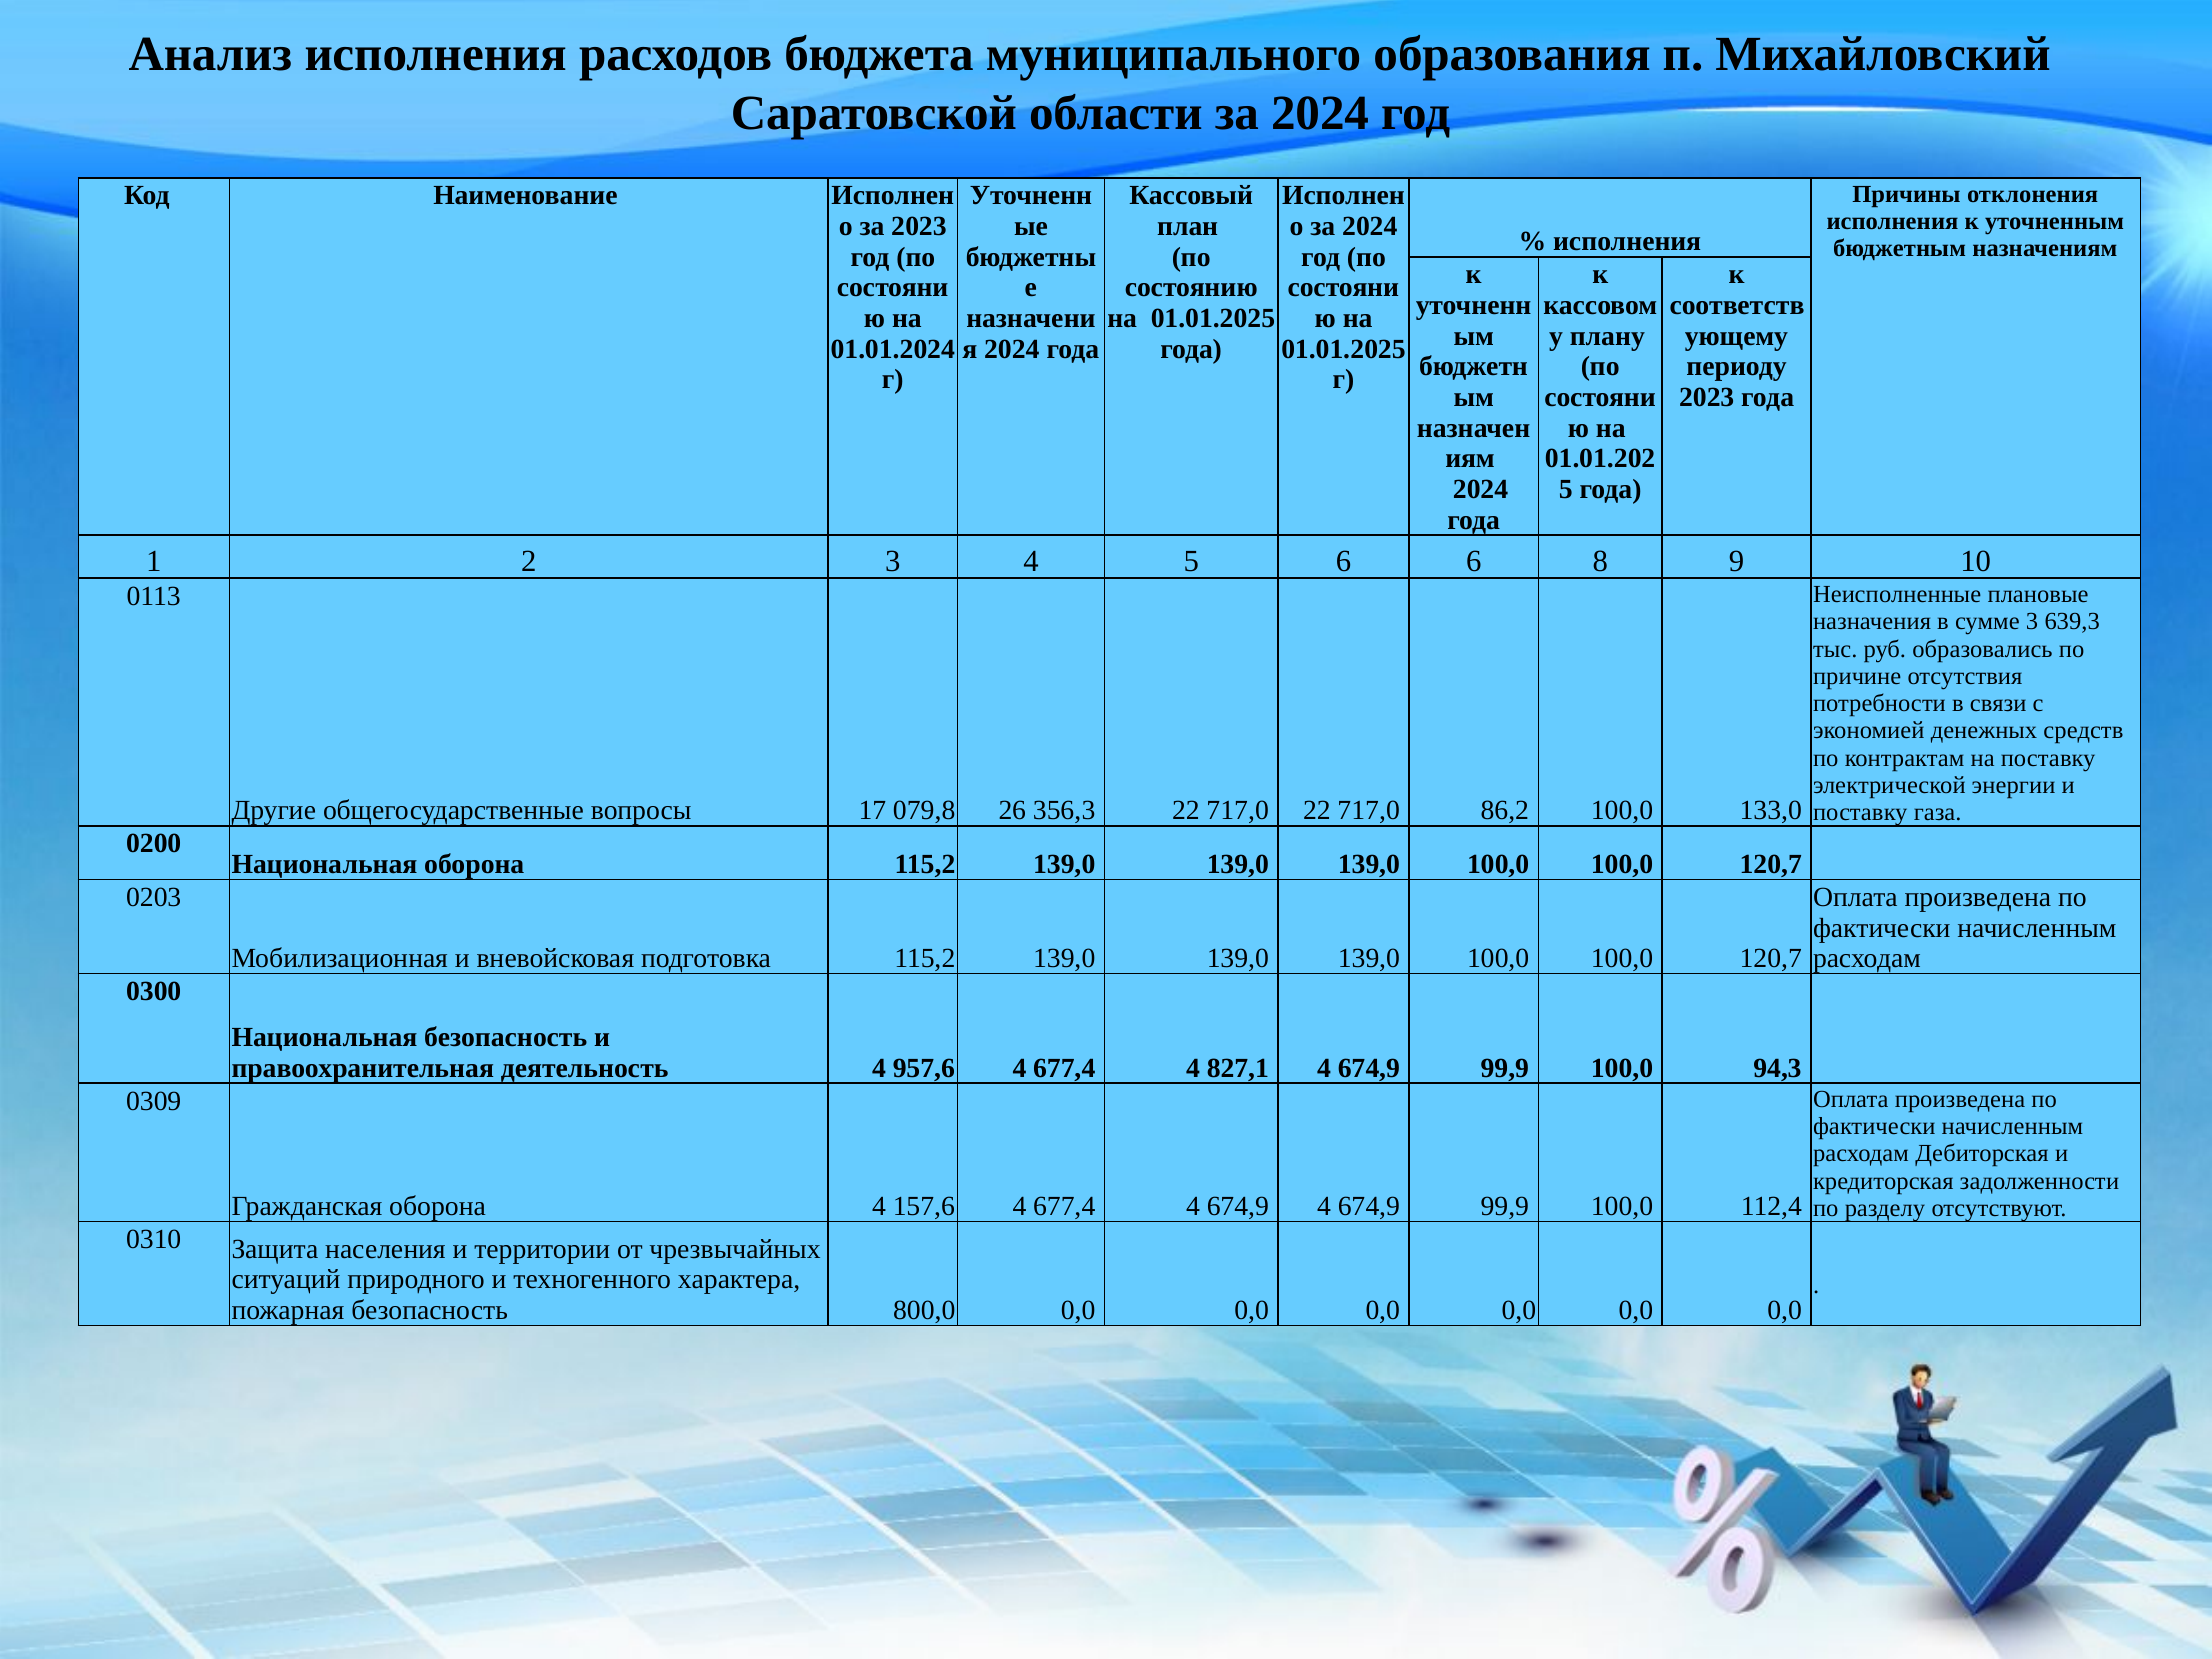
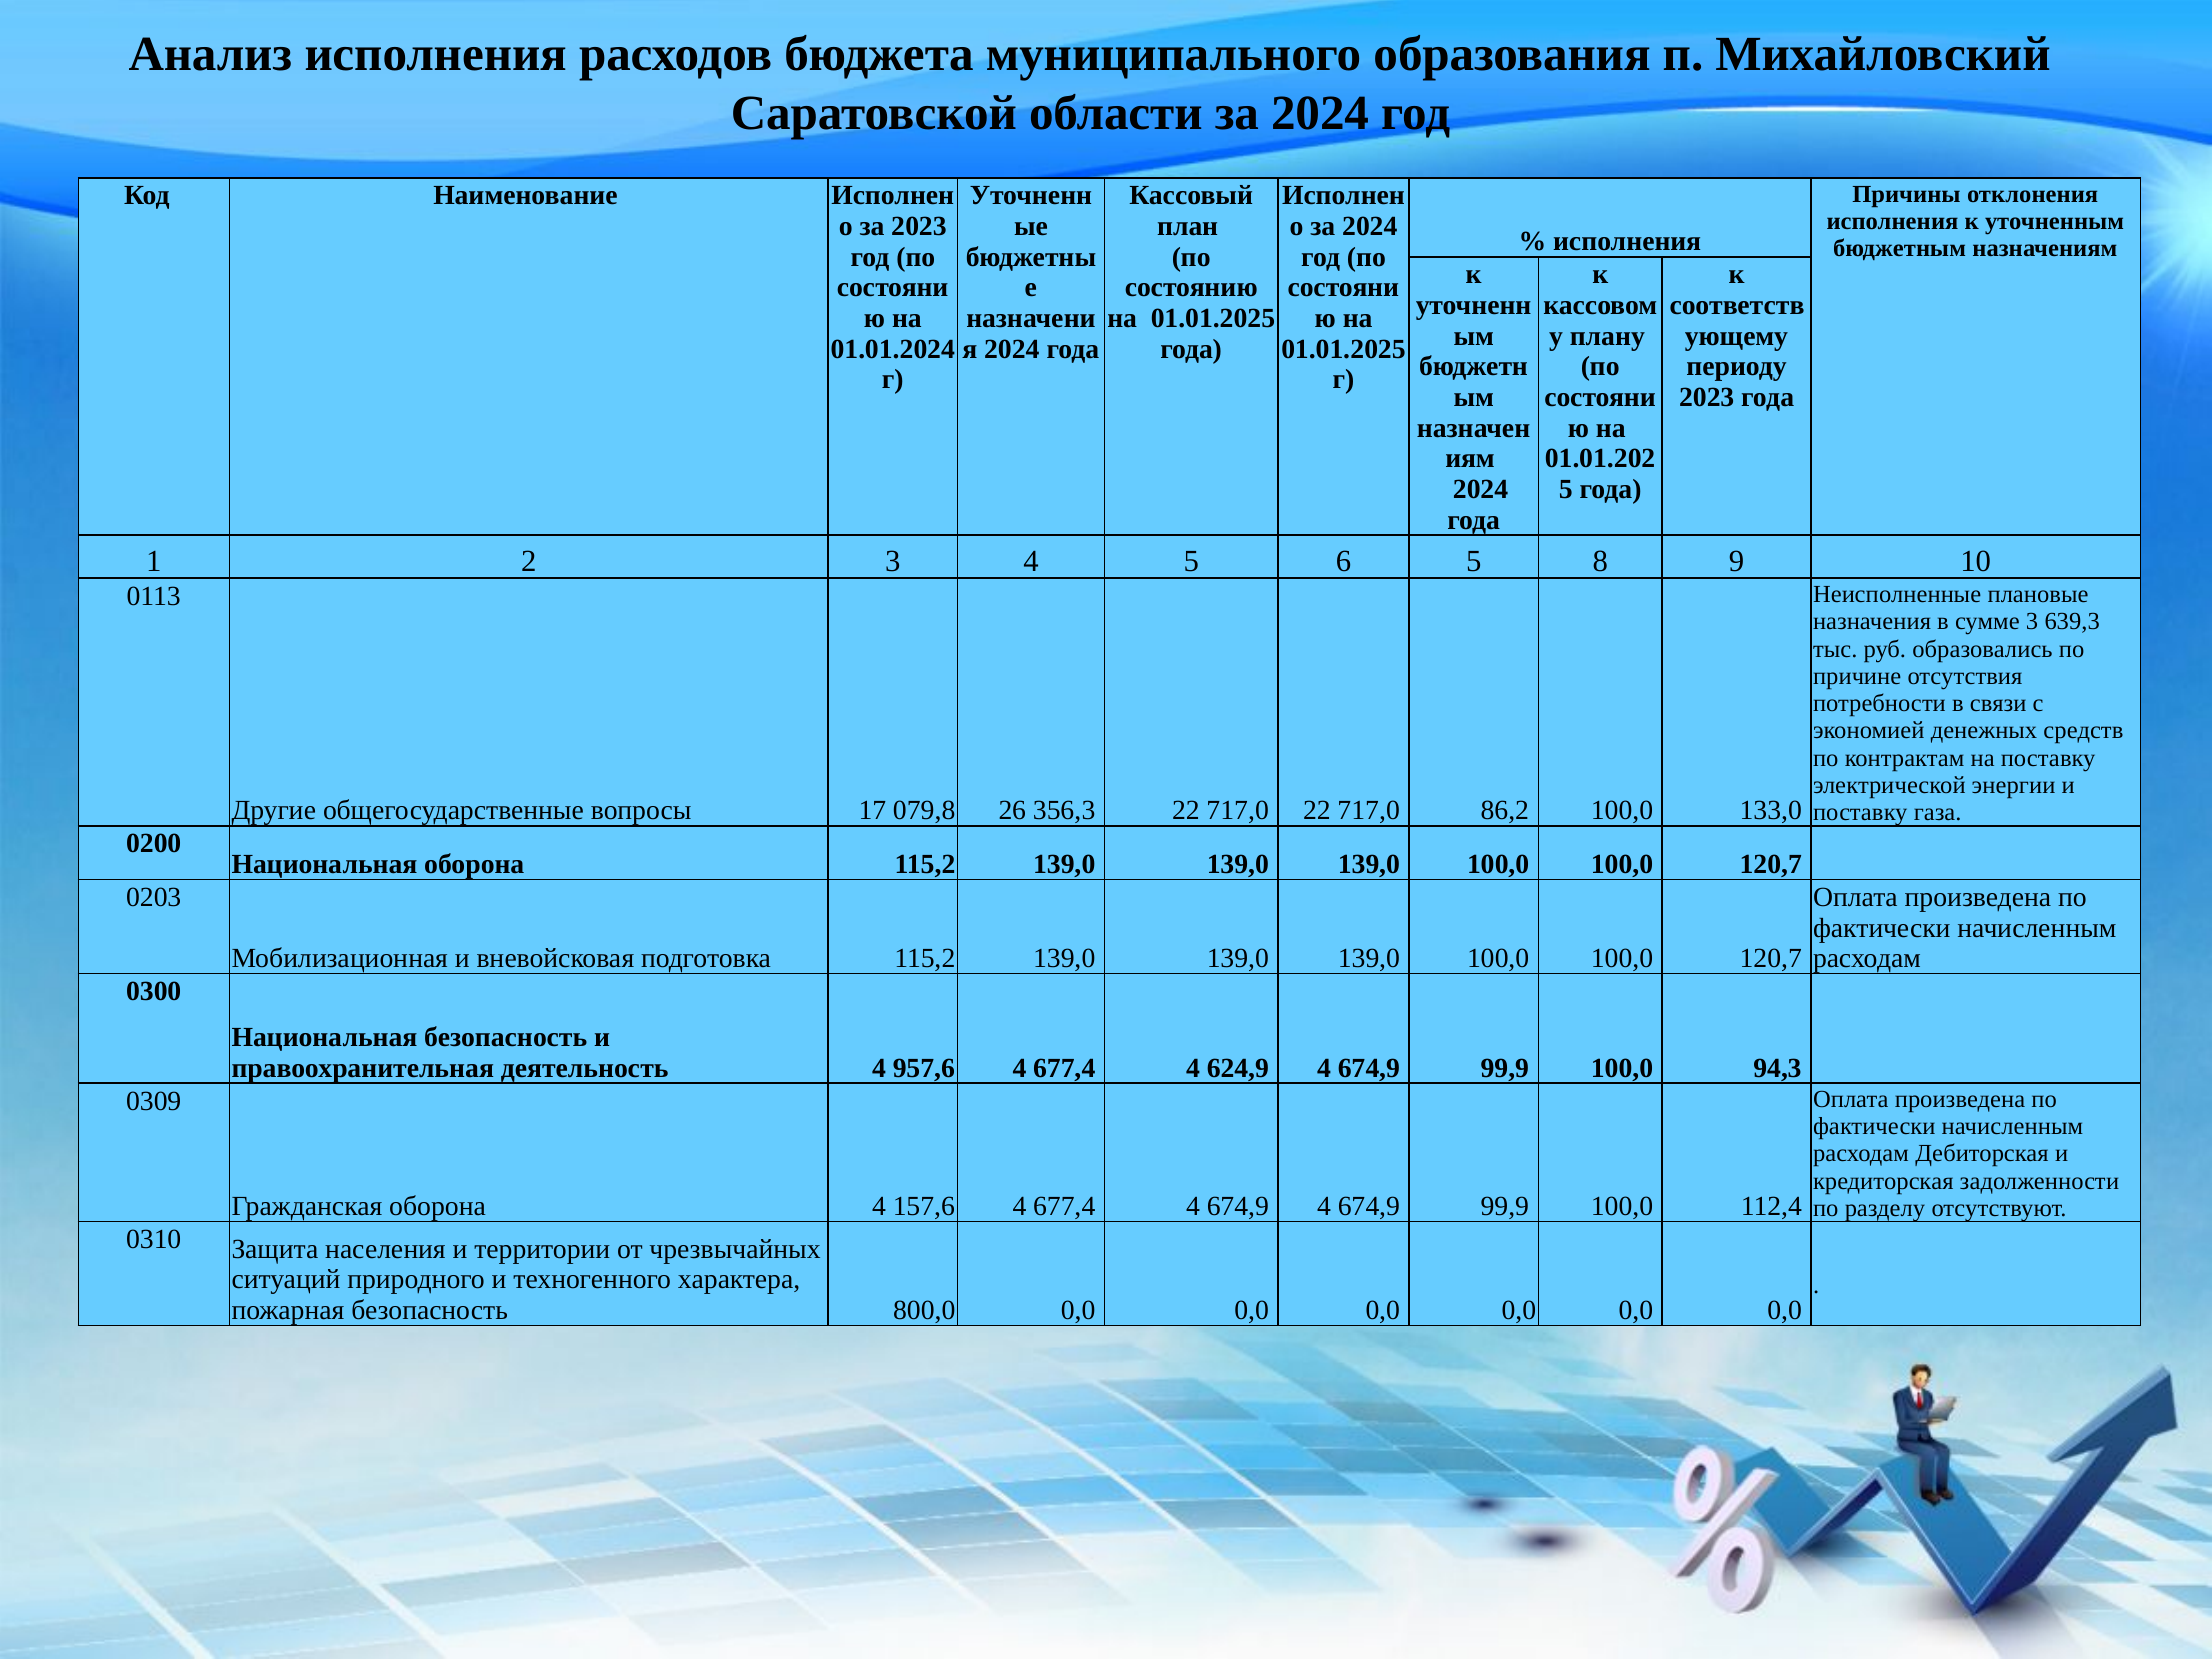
6 6: 6 -> 5
827,1: 827,1 -> 624,9
